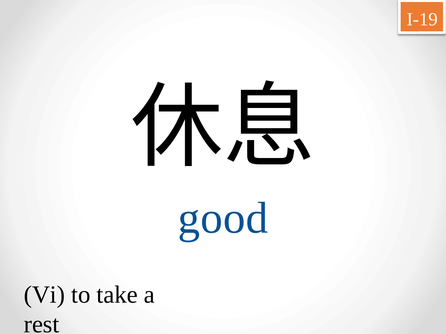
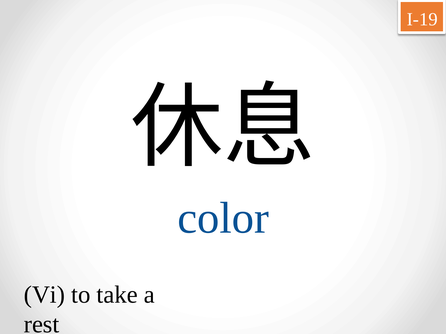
good: good -> color
